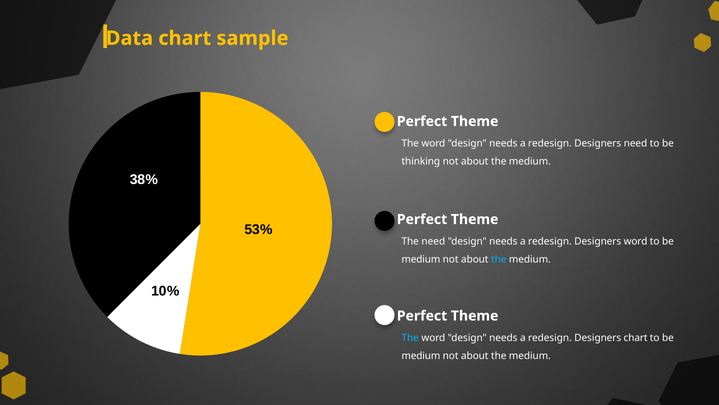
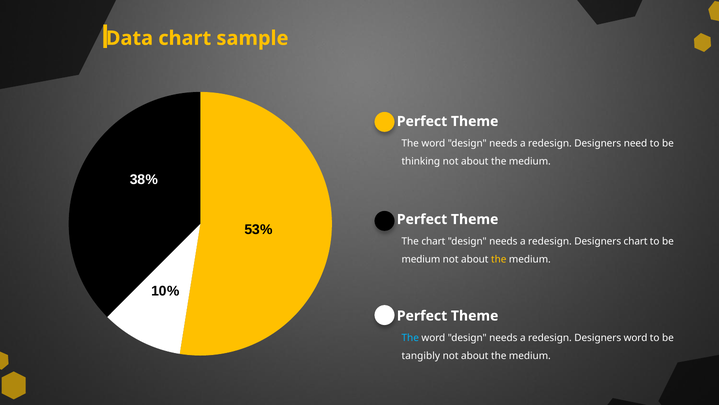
The need: need -> chart
Designers word: word -> chart
the at (499, 259) colour: light blue -> yellow
Designers chart: chart -> word
medium at (421, 356): medium -> tangibly
